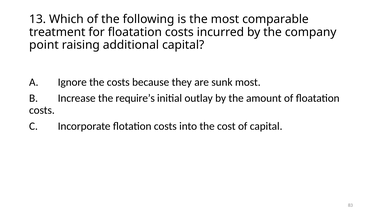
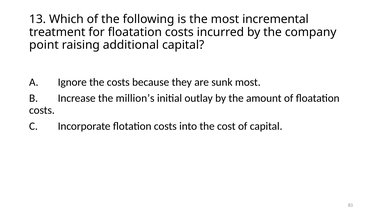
comparable: comparable -> incremental
require’s: require’s -> million’s
